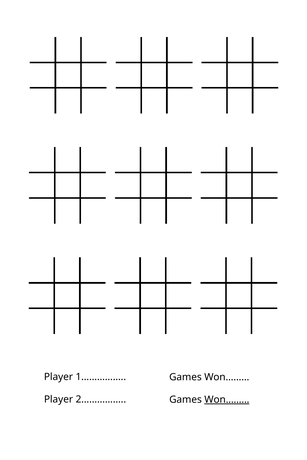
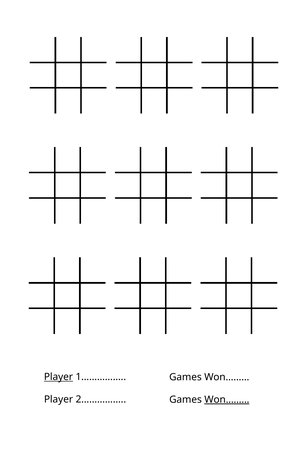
Player at (58, 377) underline: none -> present
